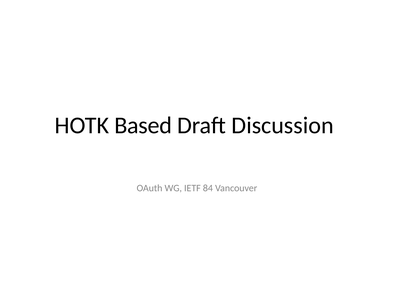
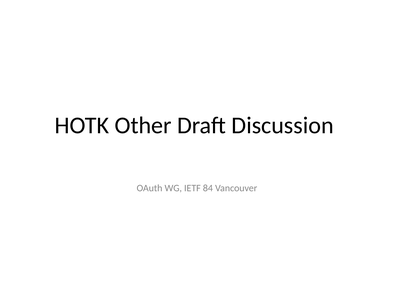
Based: Based -> Other
